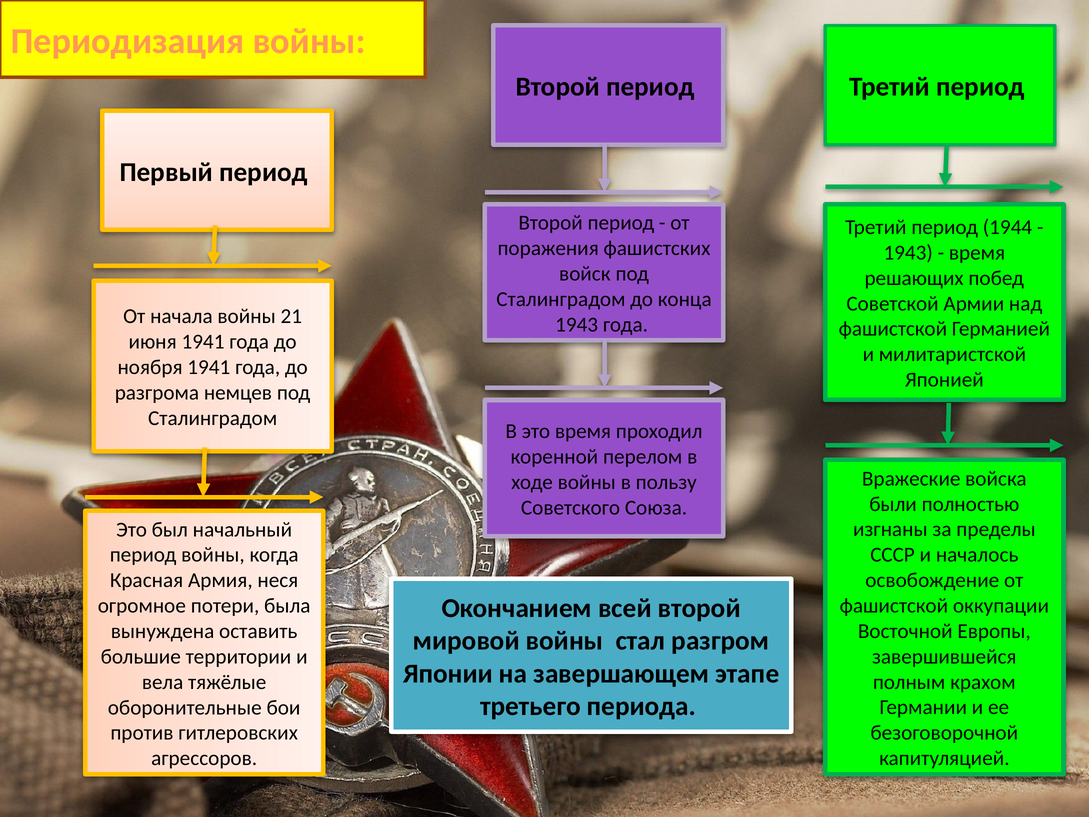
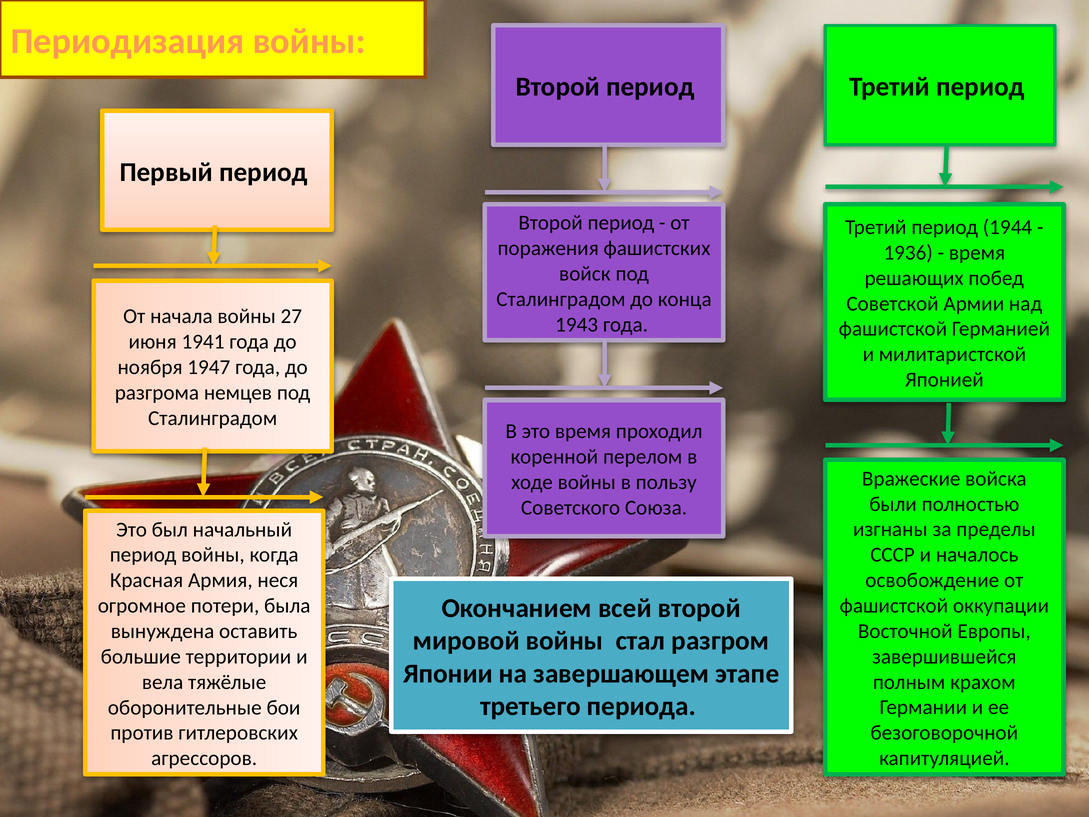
1943 at (908, 253): 1943 -> 1936
21: 21 -> 27
ноября 1941: 1941 -> 1947
